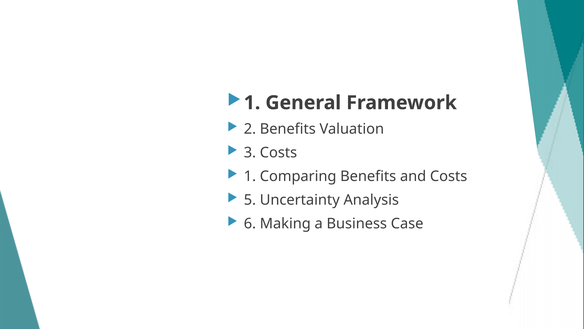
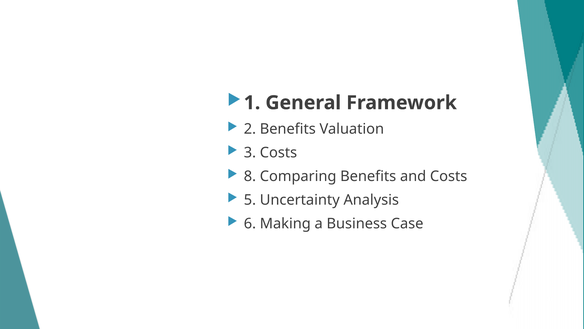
1 at (250, 176): 1 -> 8
